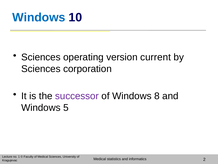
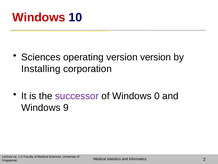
Windows at (39, 17) colour: blue -> red
version current: current -> version
Sciences at (41, 69): Sciences -> Installing
8: 8 -> 0
5: 5 -> 9
